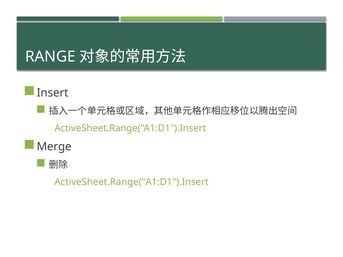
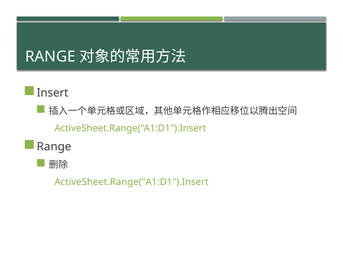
Merge at (54, 147): Merge -> Range
